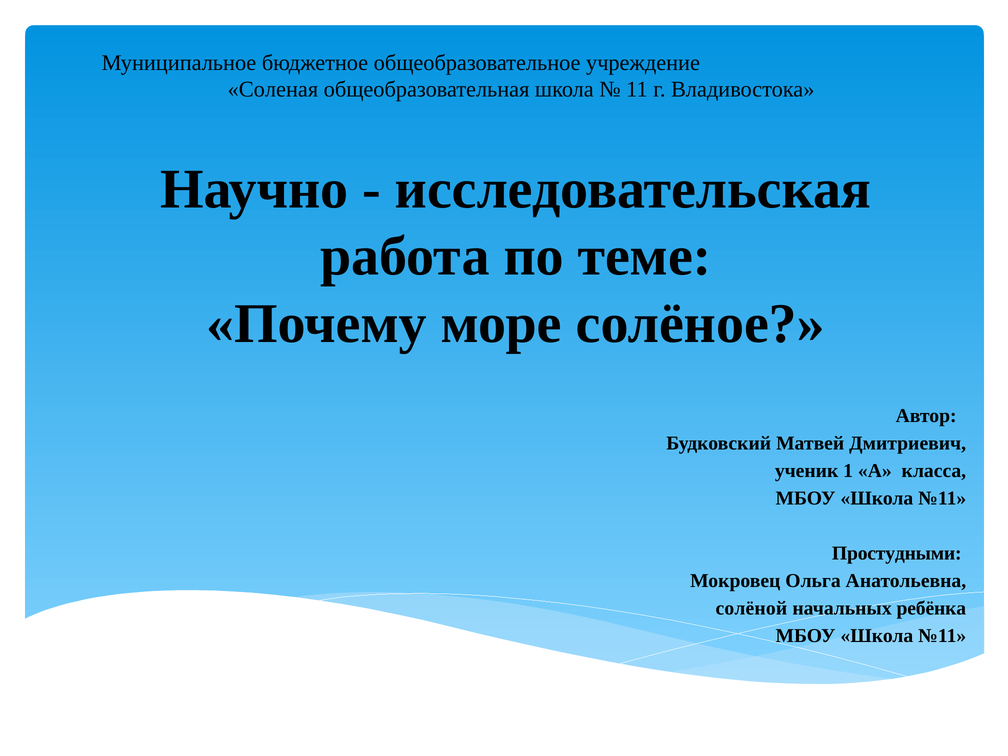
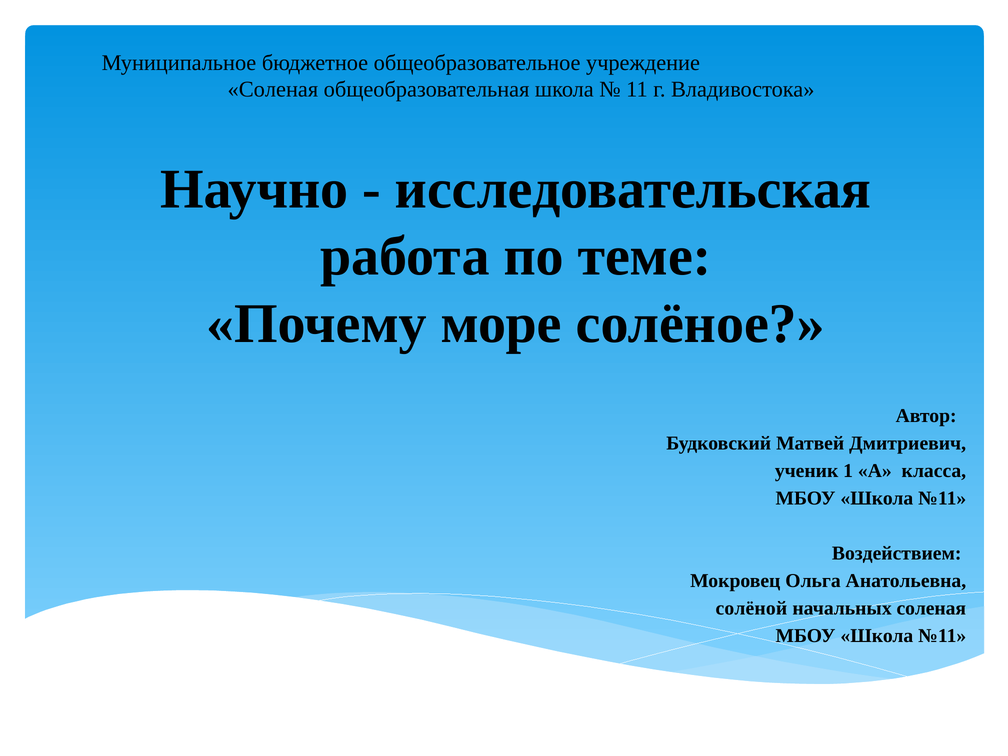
Простудными: Простудными -> Воздействием
начальных ребёнка: ребёнка -> соленая
